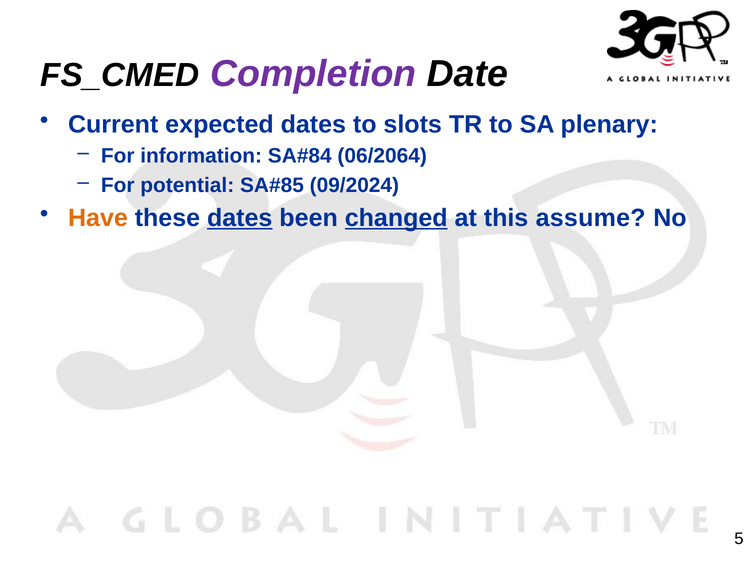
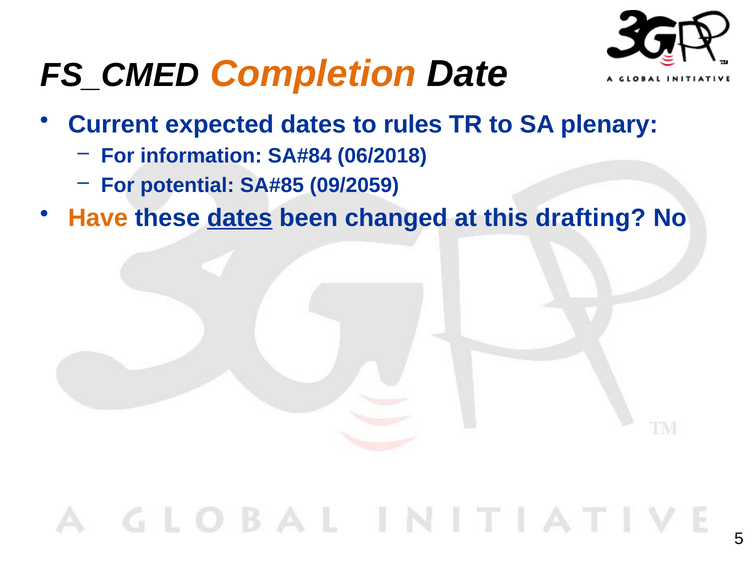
Completion colour: purple -> orange
slots: slots -> rules
06/2064: 06/2064 -> 06/2018
09/2024: 09/2024 -> 09/2059
changed underline: present -> none
assume: assume -> drafting
